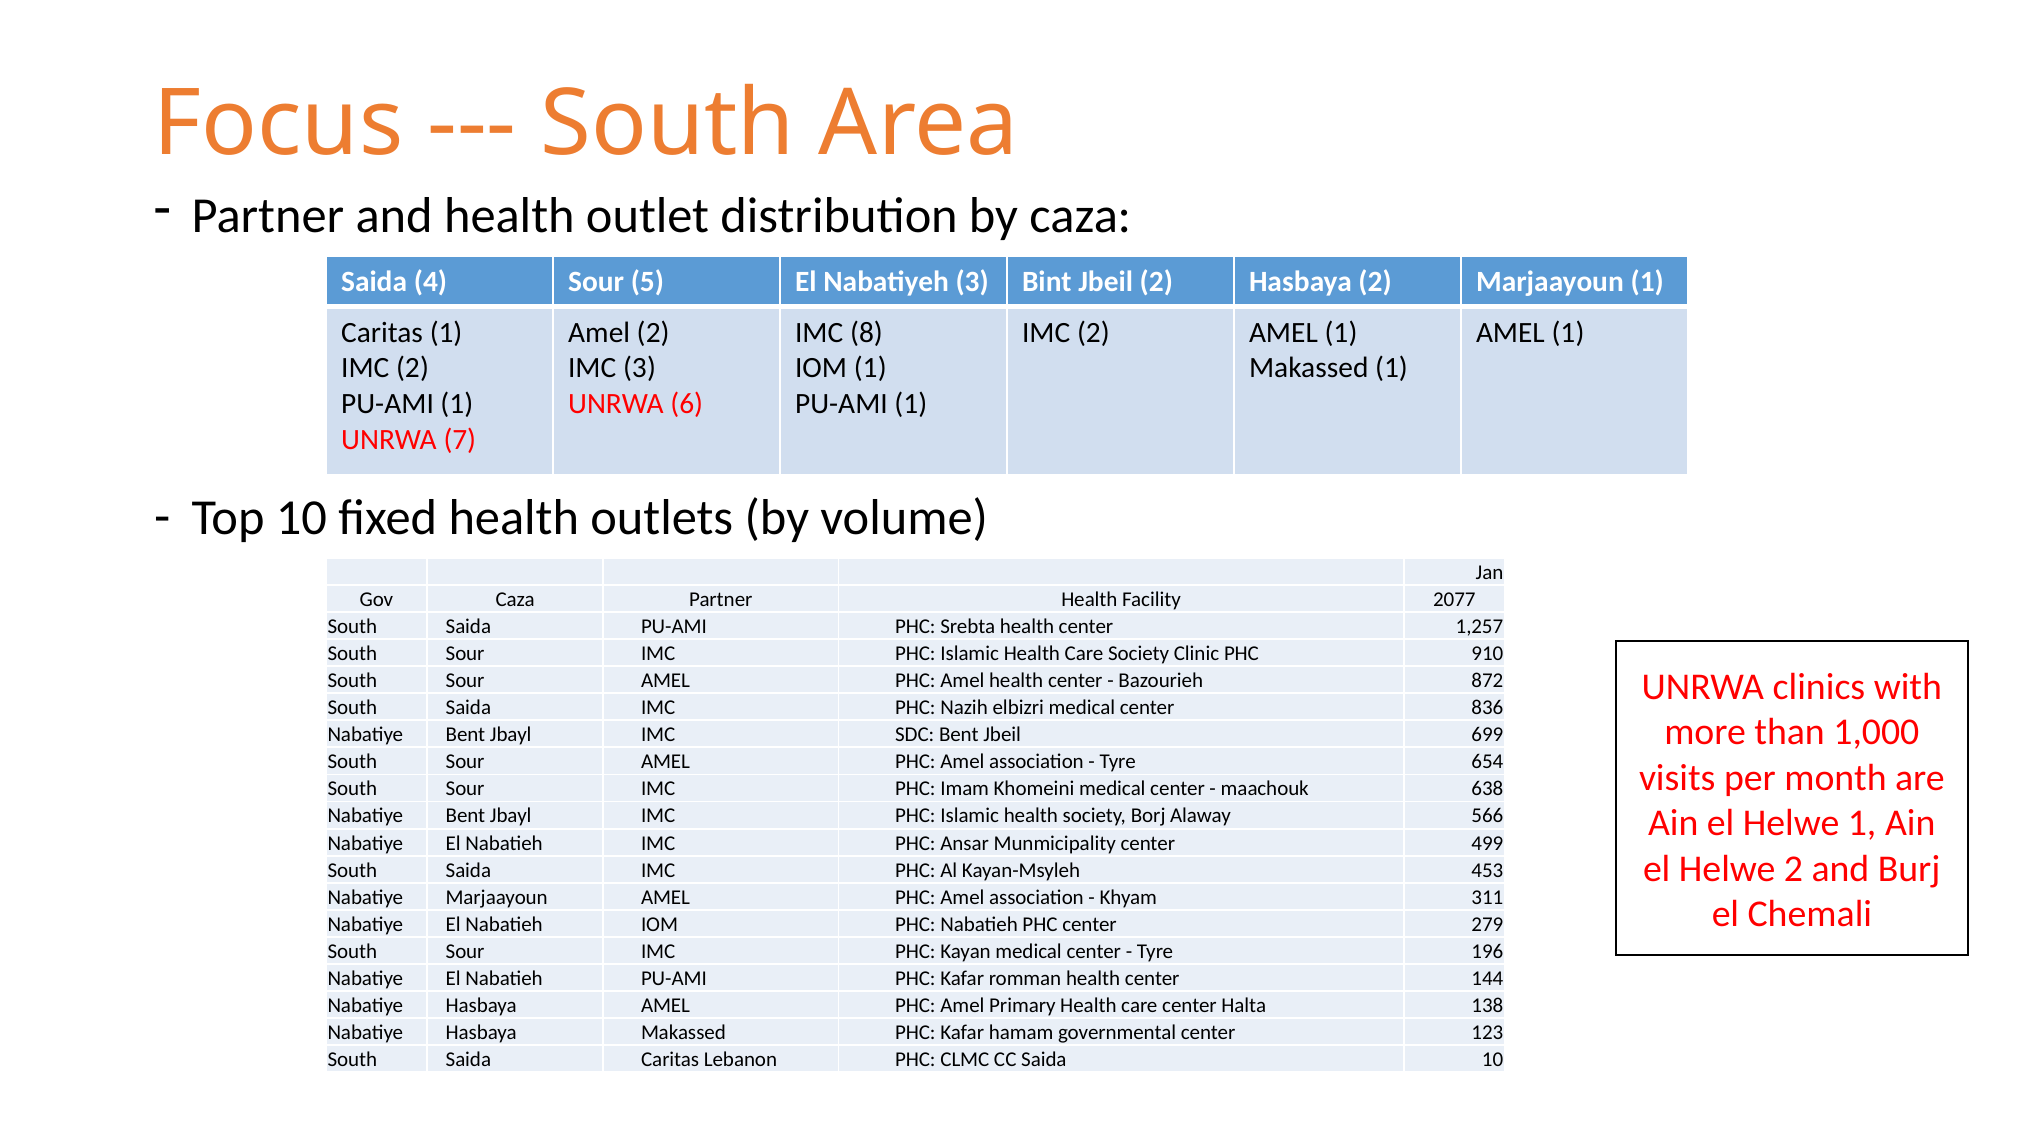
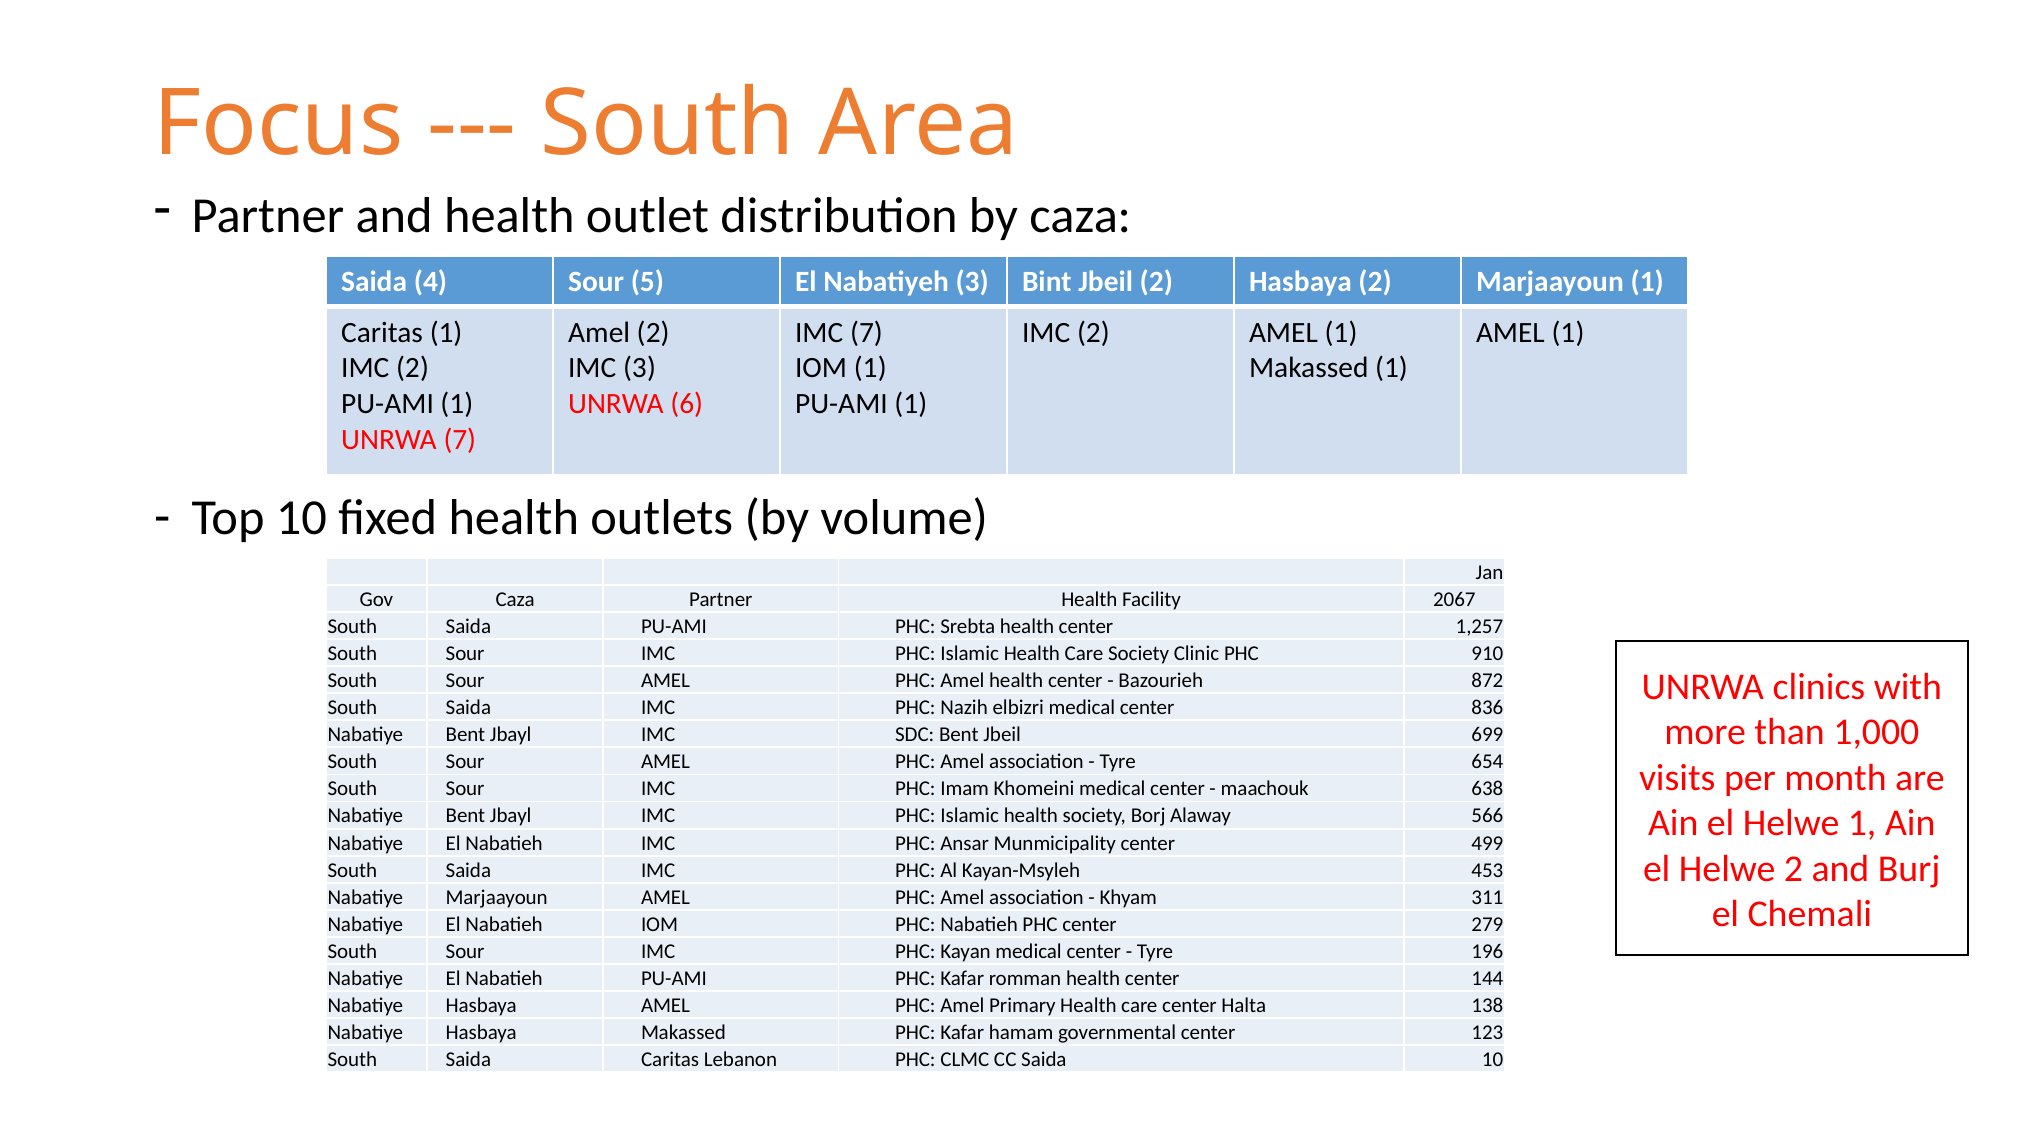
IMC 8: 8 -> 7
2077: 2077 -> 2067
